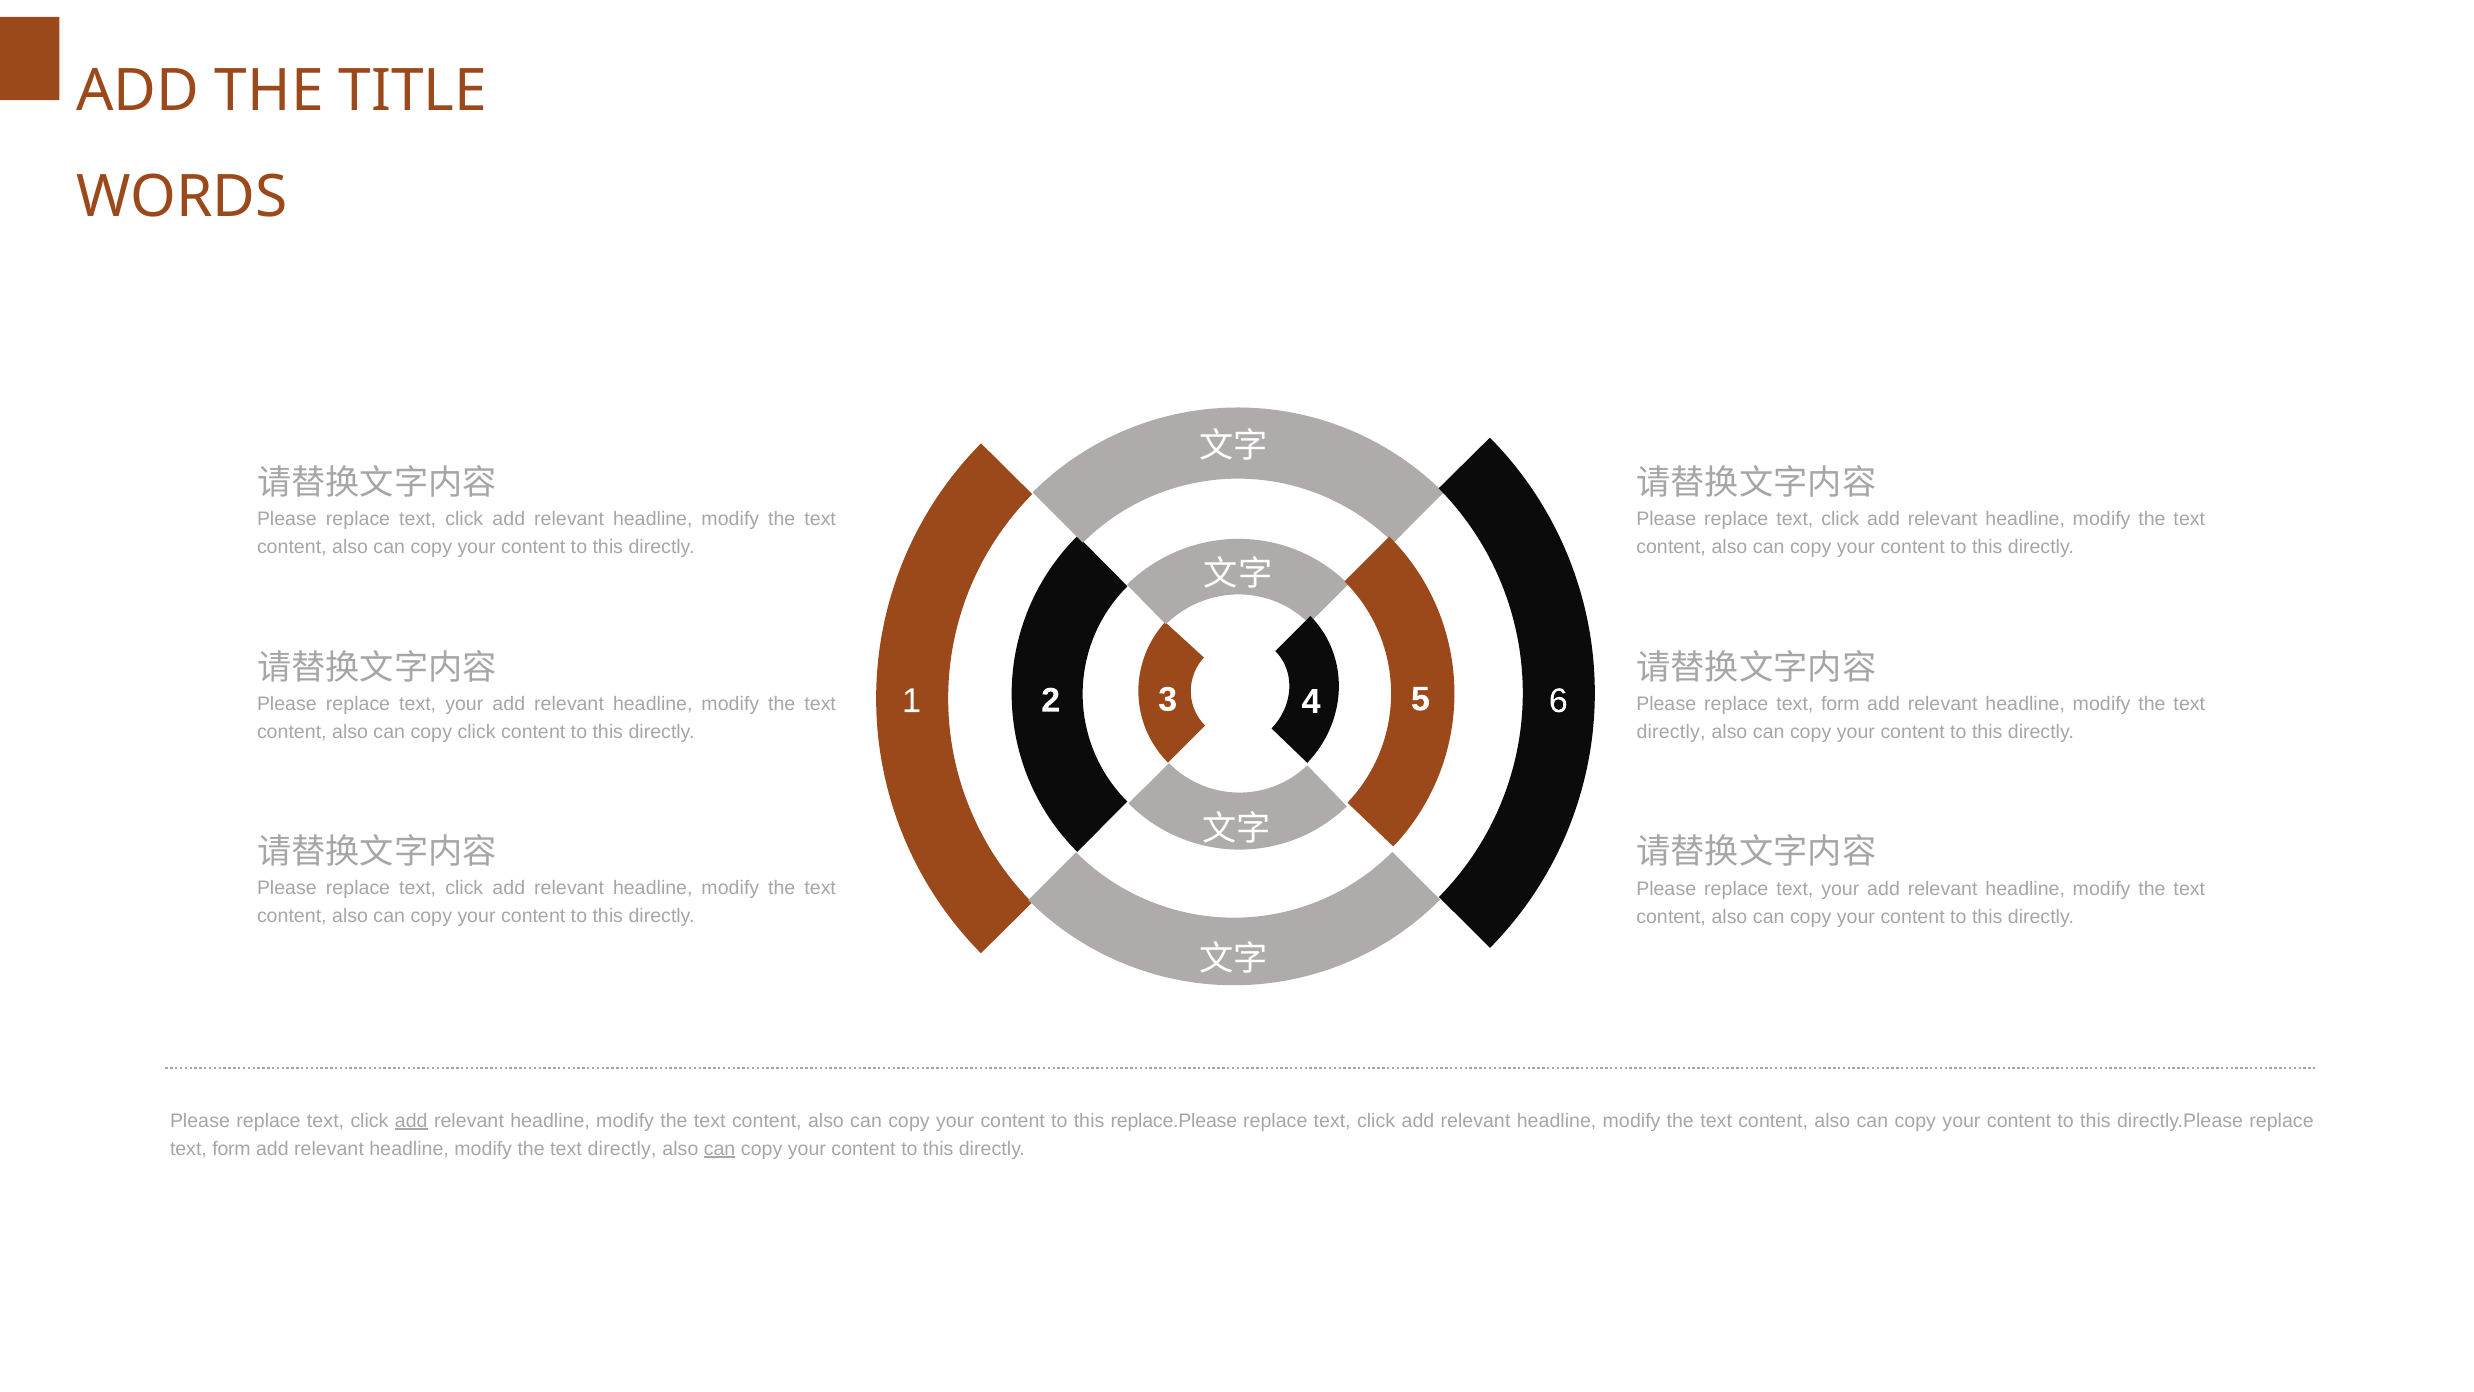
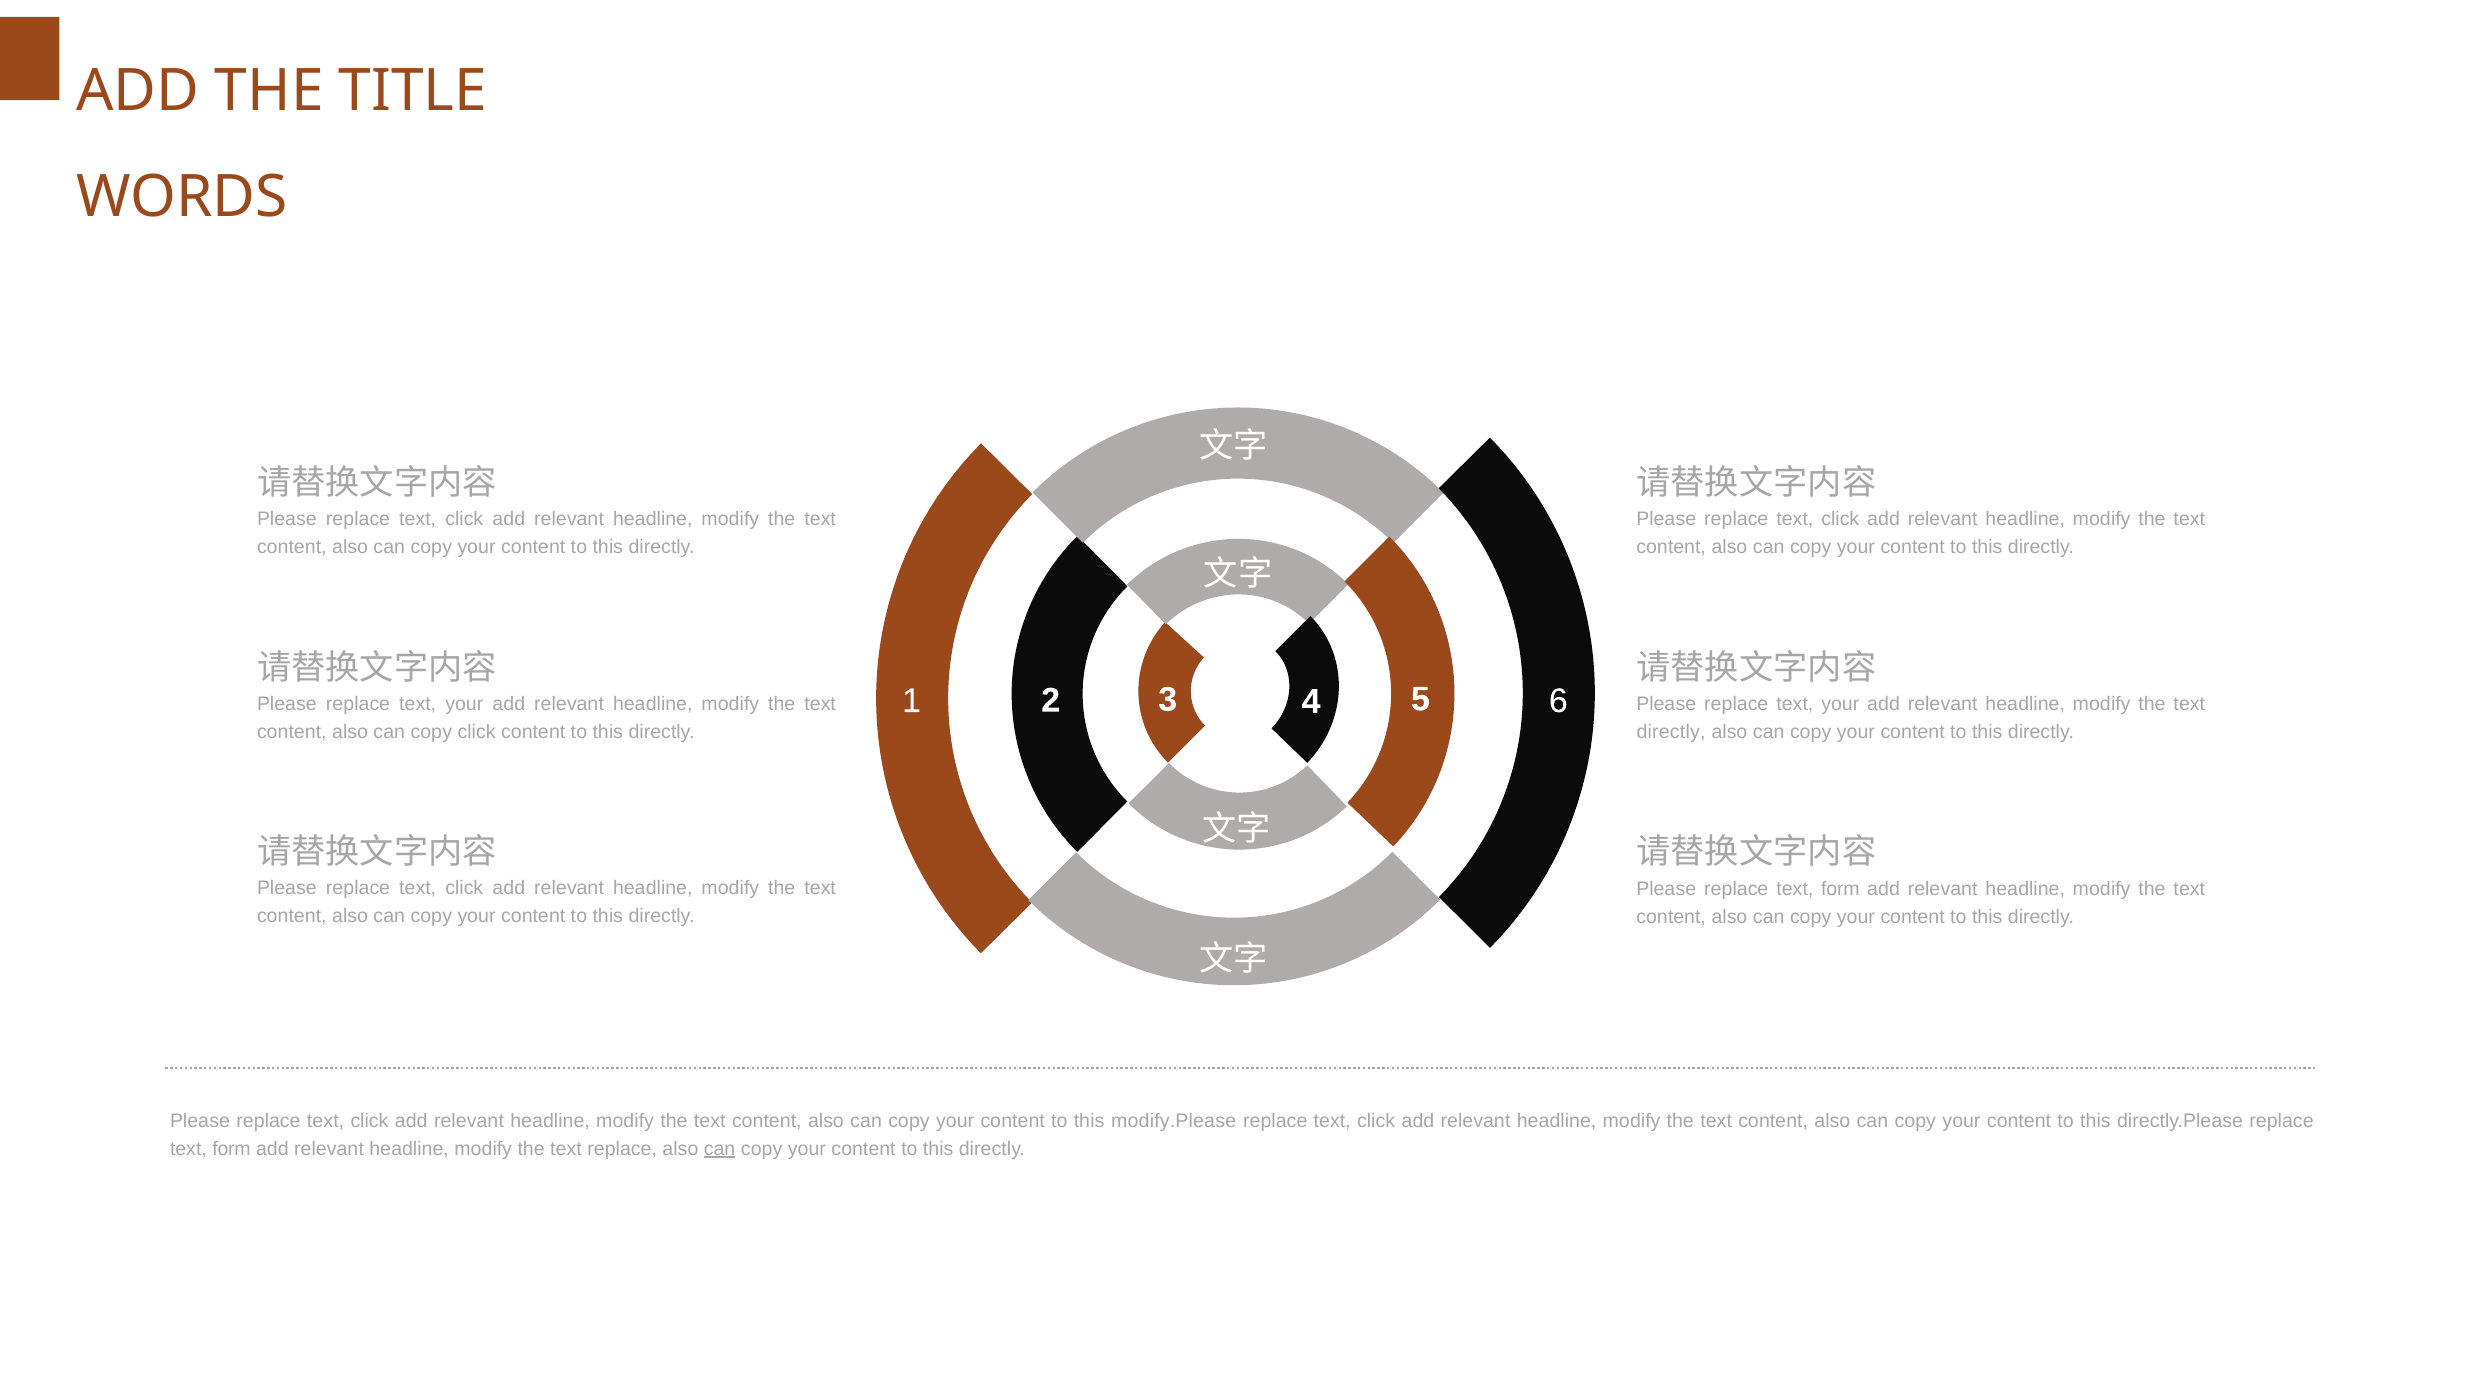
form at (1840, 704): form -> your
your at (1840, 888): your -> form
add at (411, 1120) underline: present -> none
replace.Please: replace.Please -> modify.Please
directly at (622, 1148): directly -> replace
